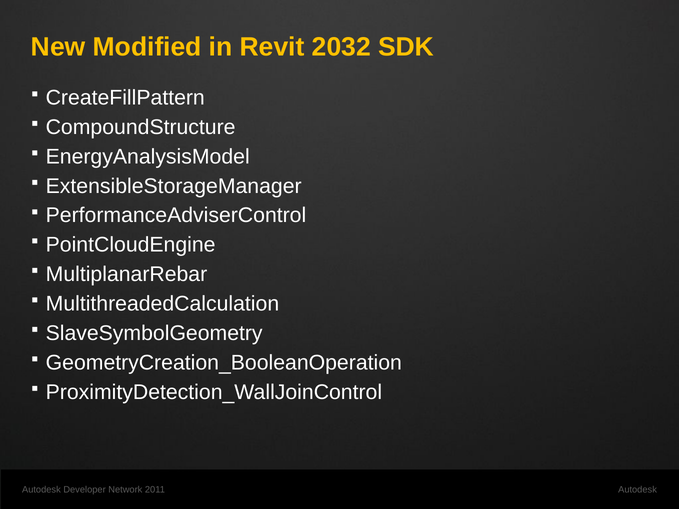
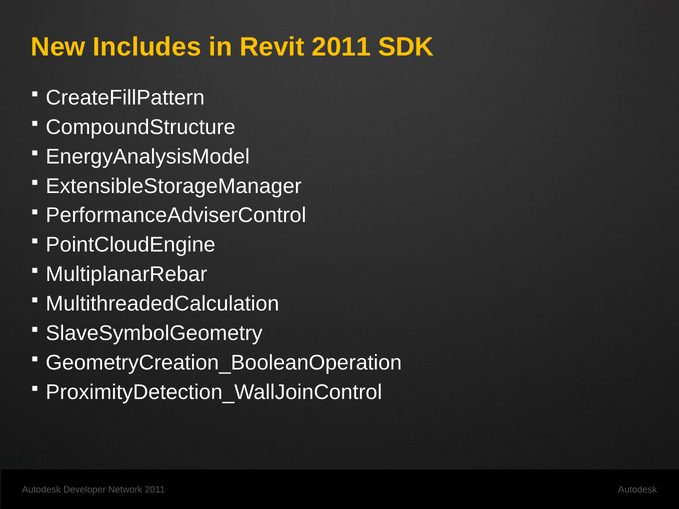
Modified: Modified -> Includes
Revit 2032: 2032 -> 2011
